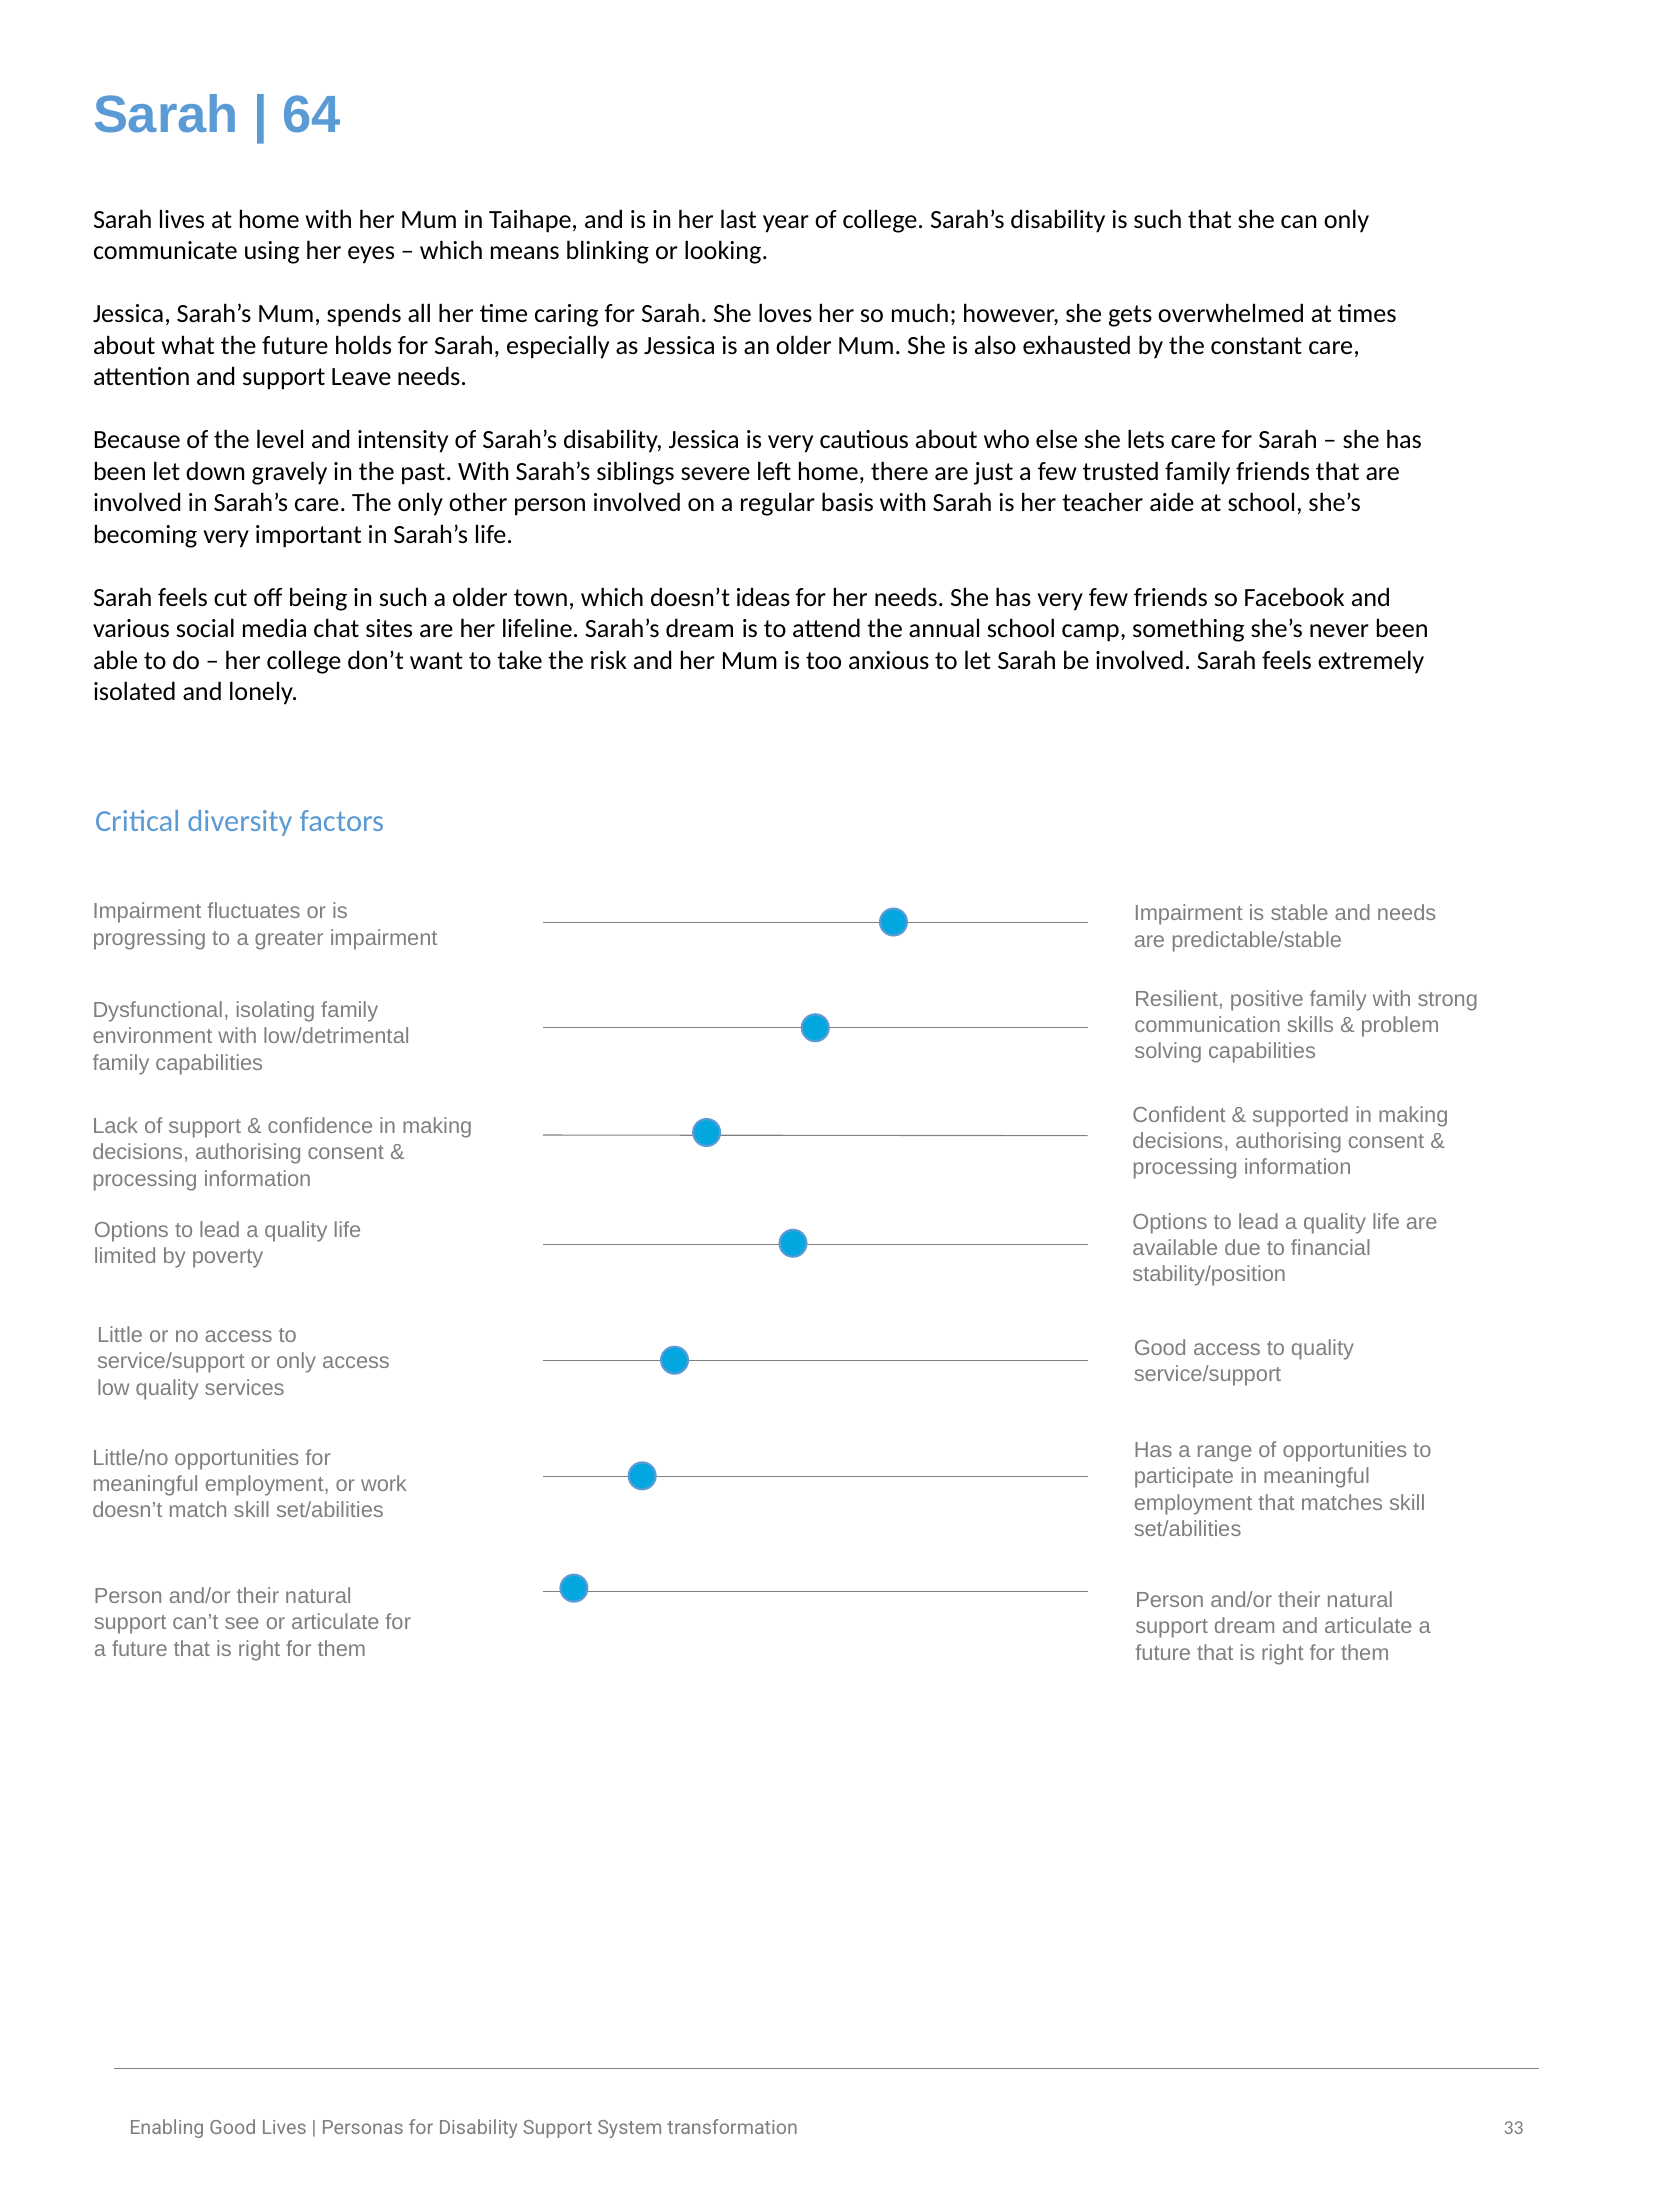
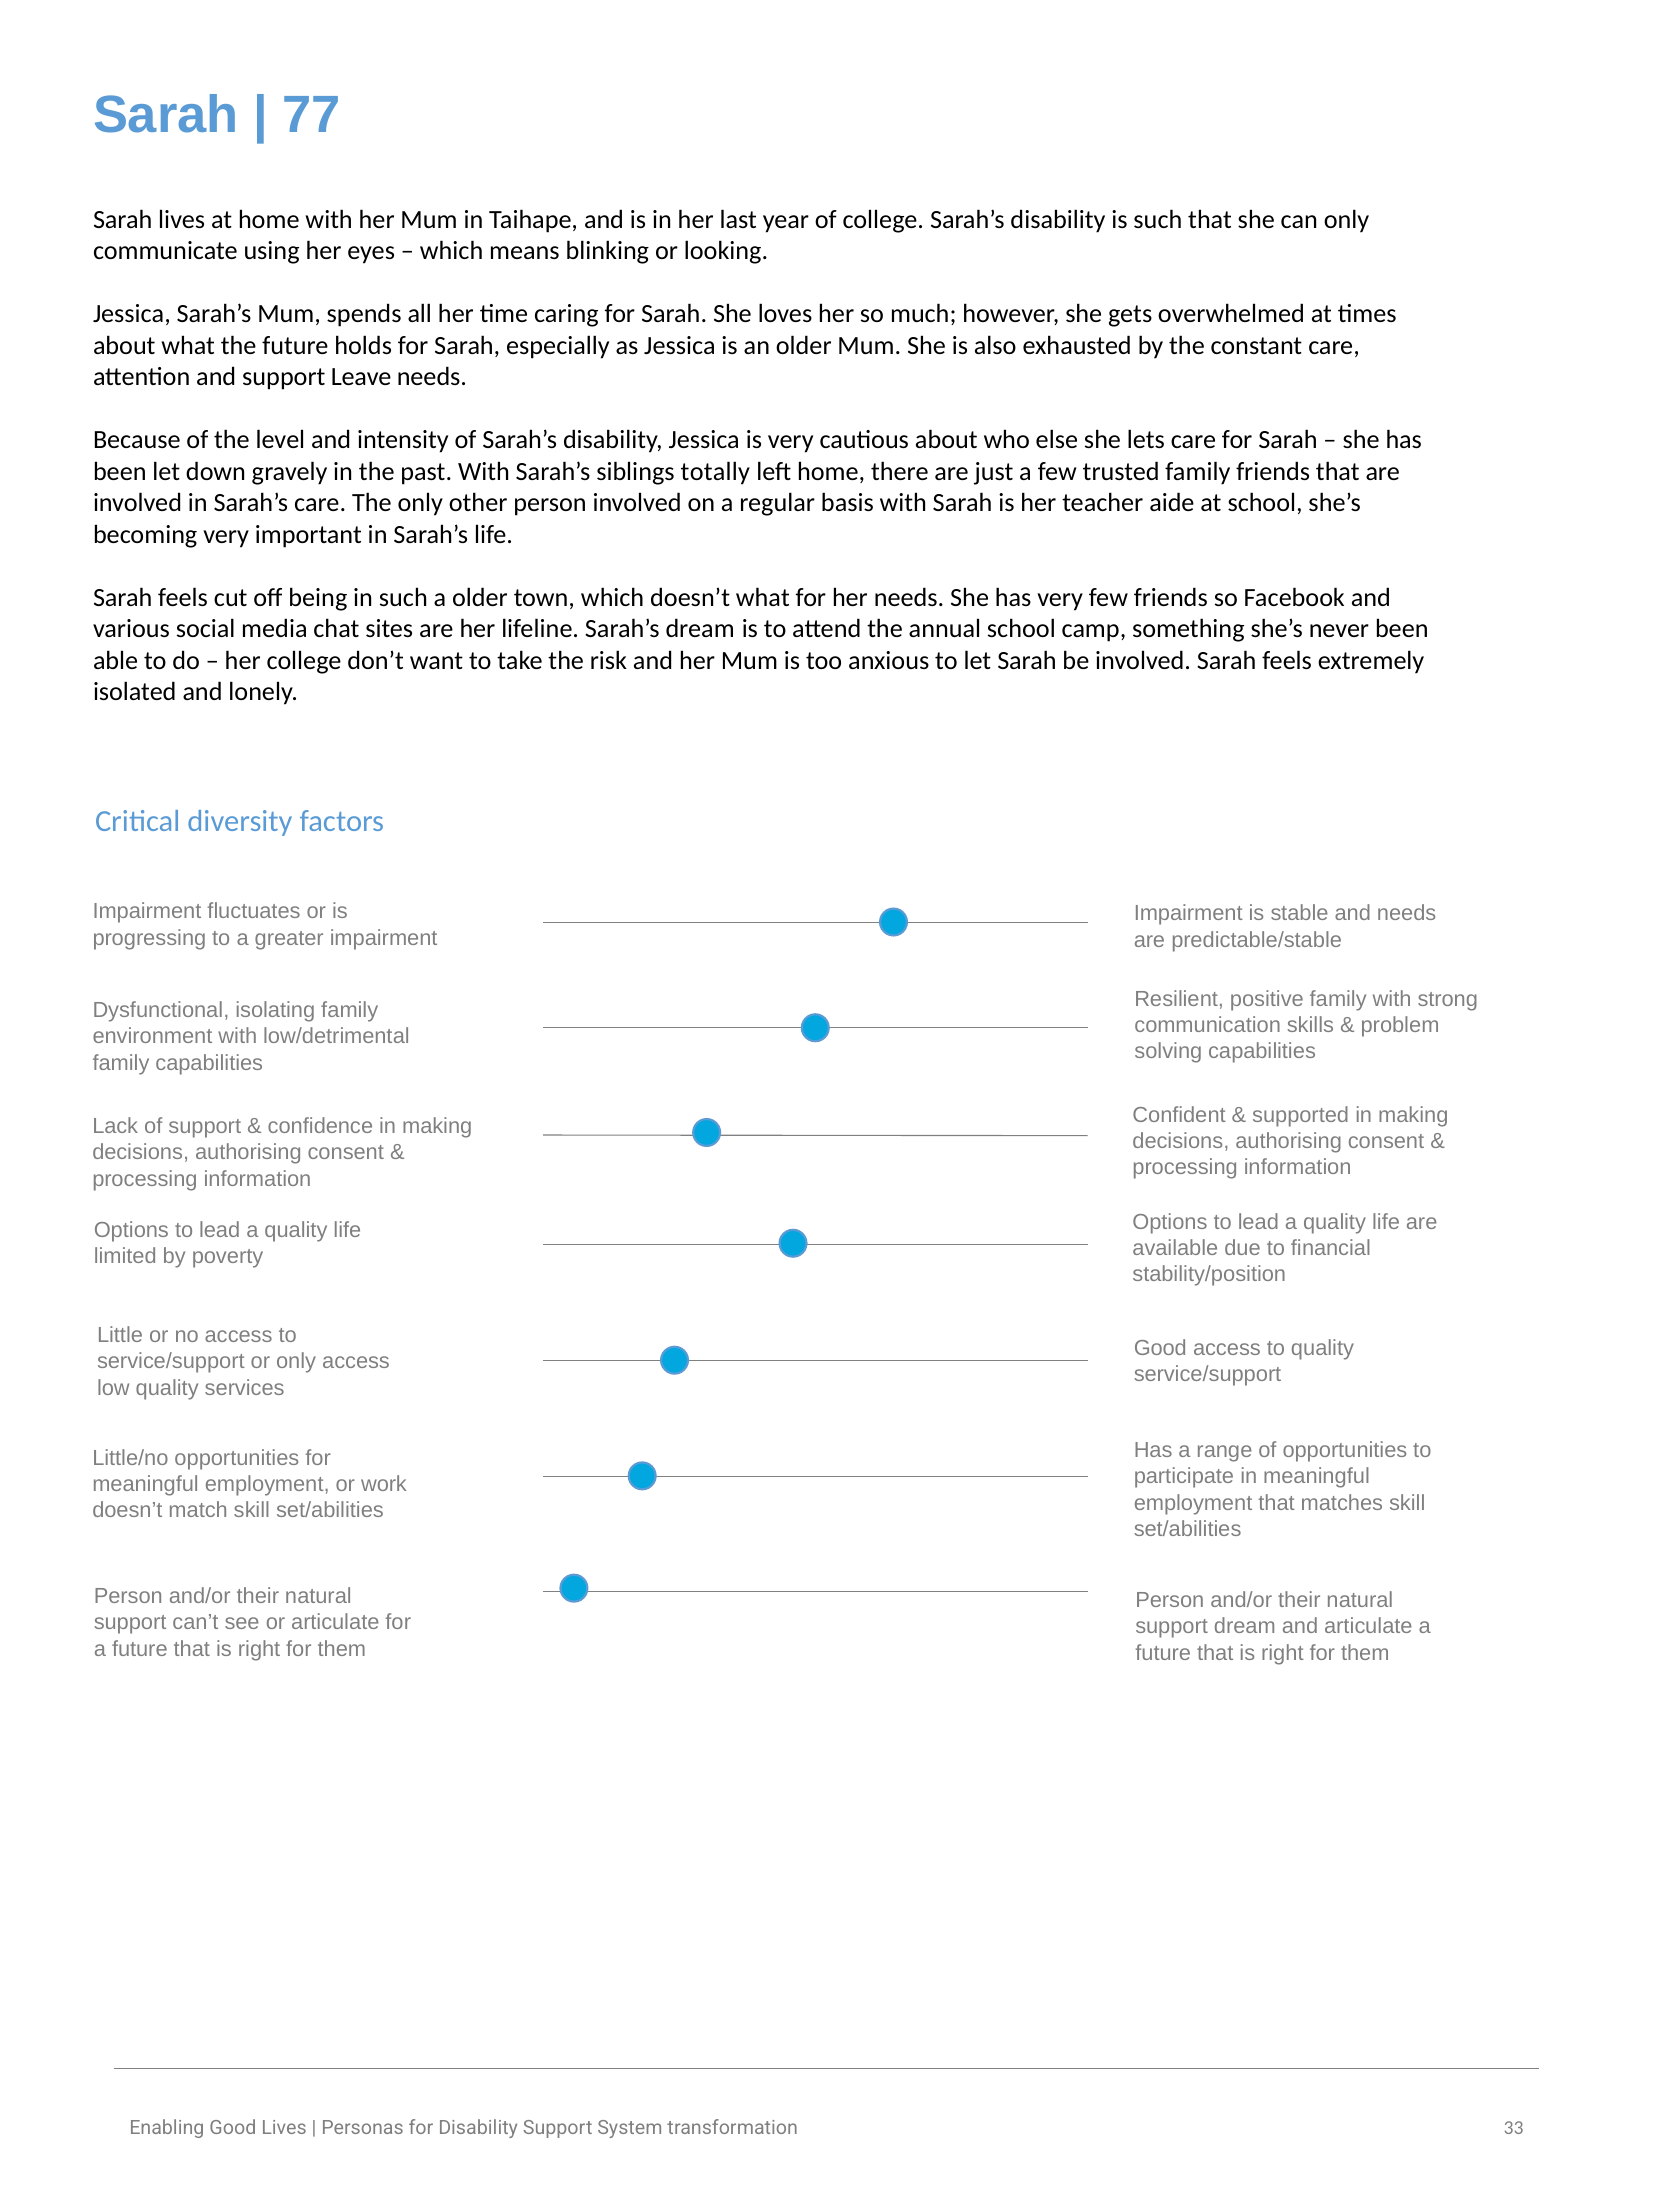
64: 64 -> 77
severe: severe -> totally
doesn’t ideas: ideas -> what
